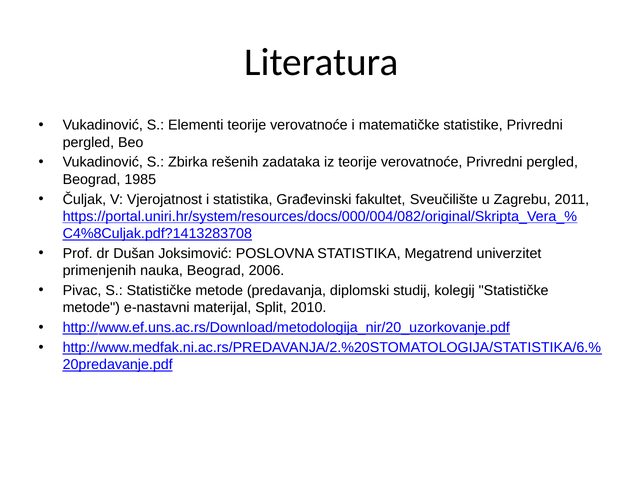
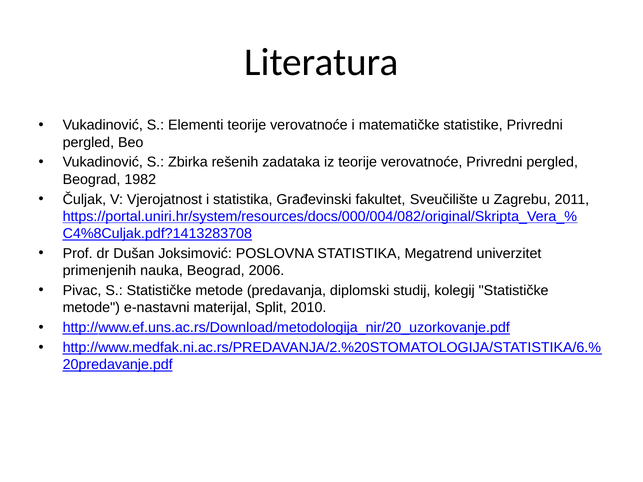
1985: 1985 -> 1982
